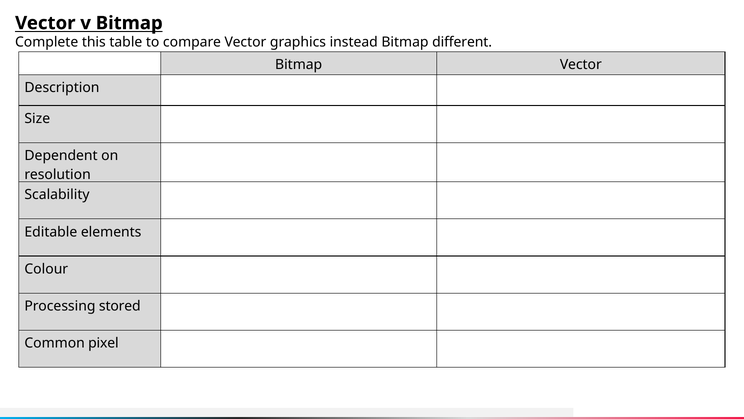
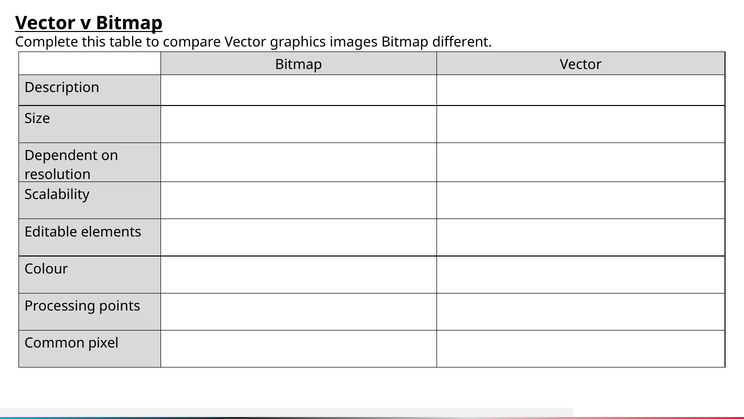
instead: instead -> images
stored: stored -> points
